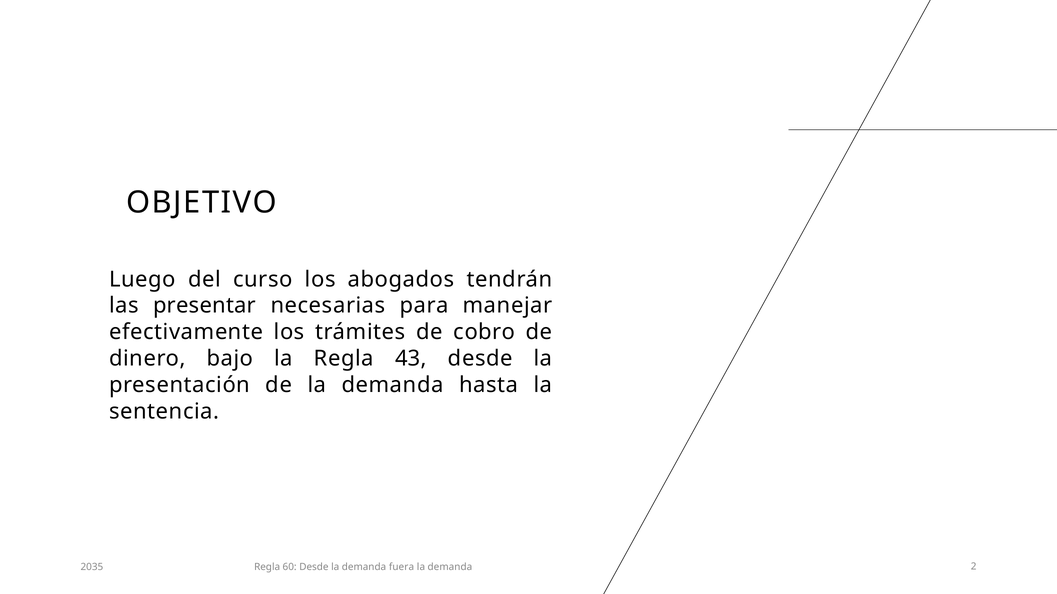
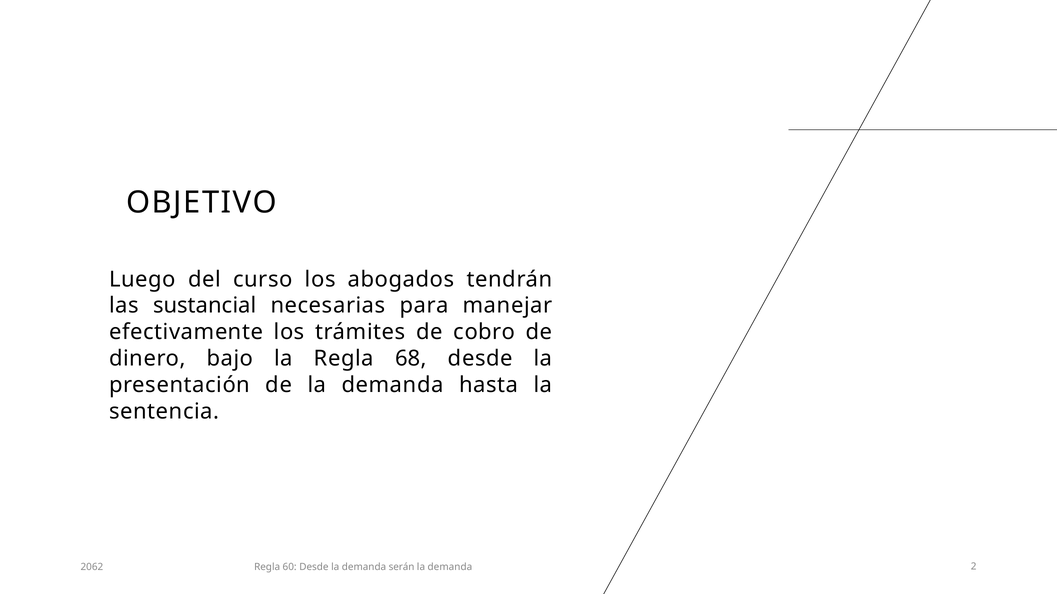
presentar: presentar -> sustancial
43: 43 -> 68
2035: 2035 -> 2062
fuera: fuera -> serán
